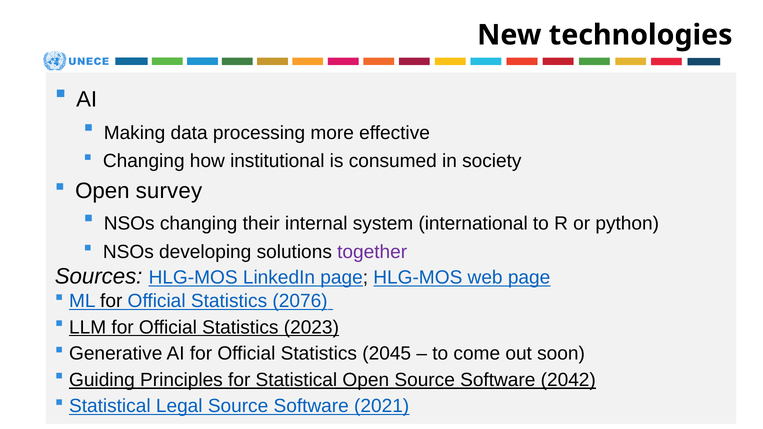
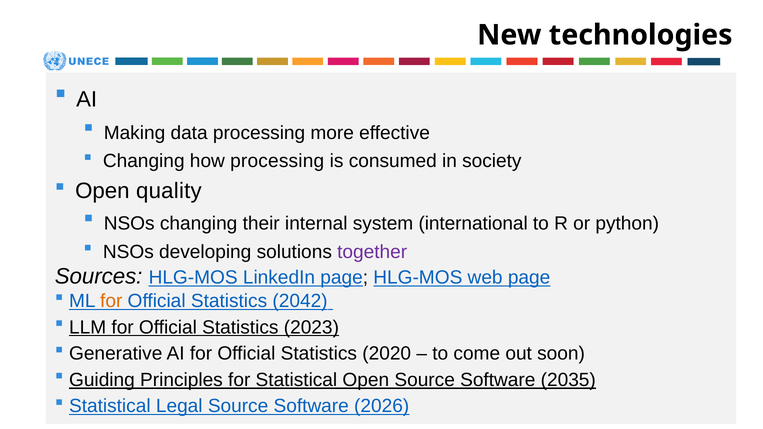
how institutional: institutional -> processing
survey: survey -> quality
for at (111, 301) colour: black -> orange
2076: 2076 -> 2042
2045: 2045 -> 2020
2042: 2042 -> 2035
2021: 2021 -> 2026
